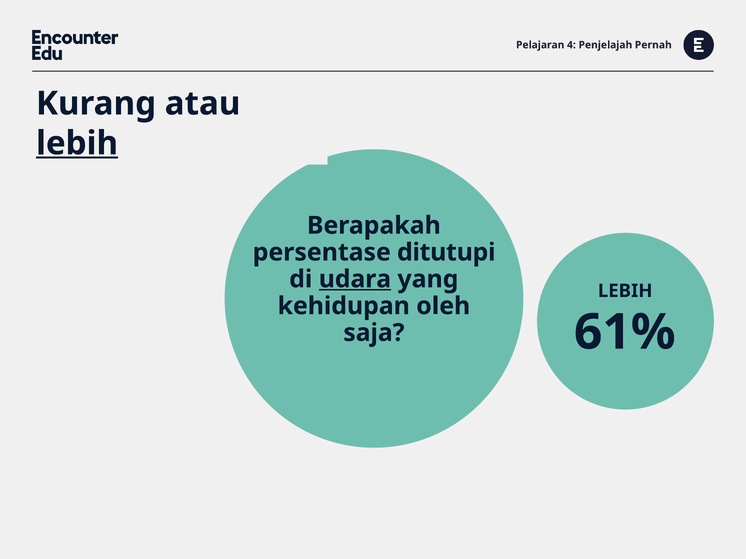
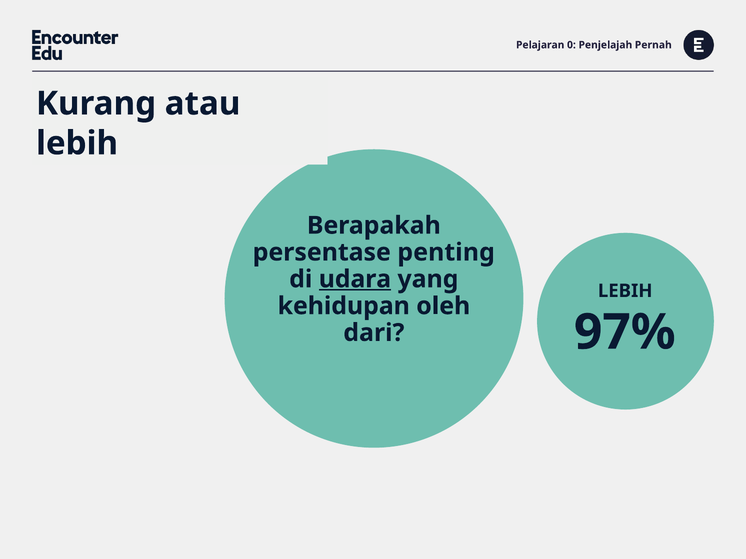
4: 4 -> 0
lebih at (77, 143) underline: present -> none
ditutupi: ditutupi -> penting
61%: 61% -> 97%
saja: saja -> dari
